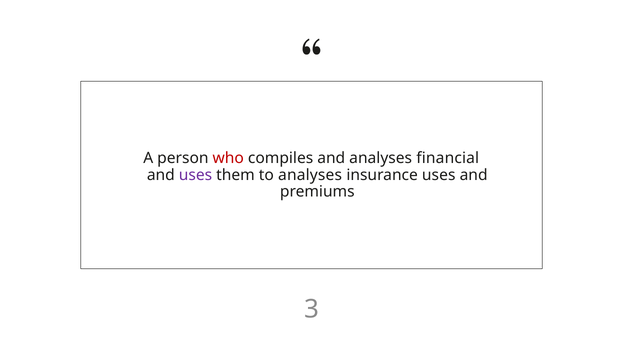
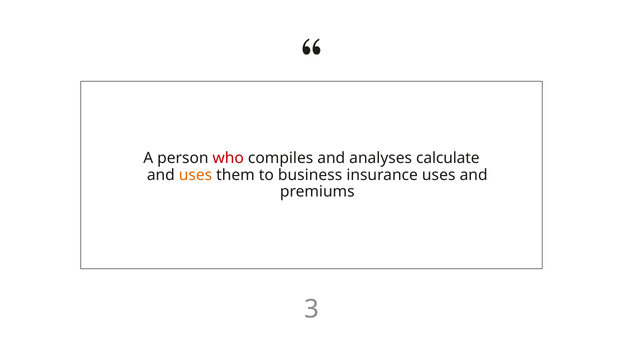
financial: financial -> calculate
uses at (196, 175) colour: purple -> orange
to analyses: analyses -> business
